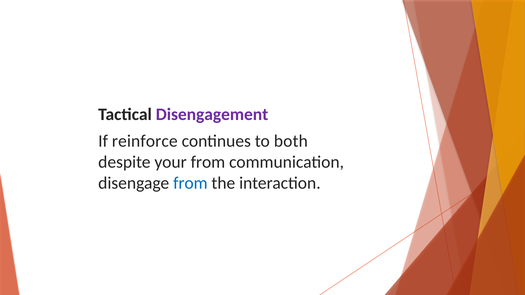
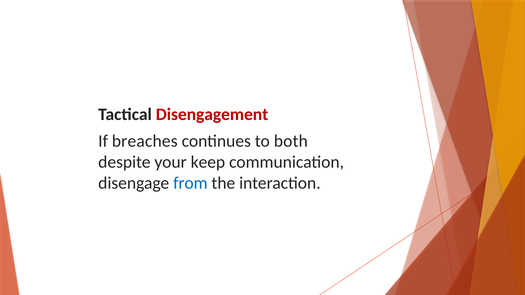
Disengagement colour: purple -> red
reinforce: reinforce -> breaches
your from: from -> keep
